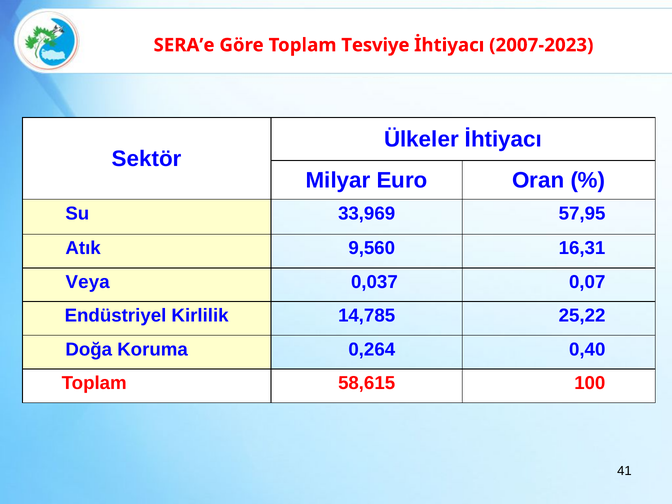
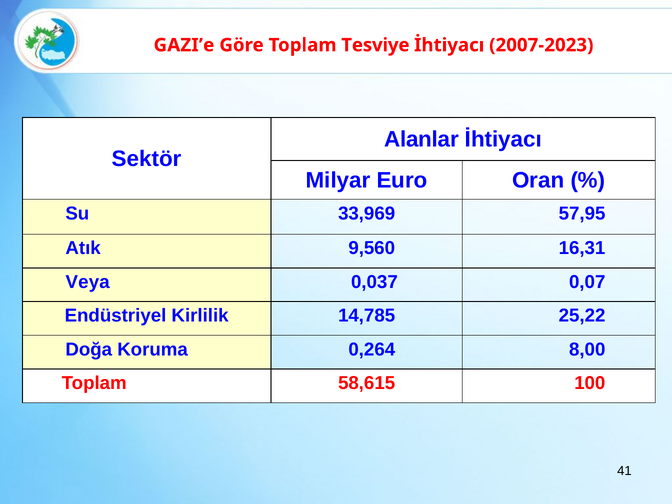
SERA’e: SERA’e -> GAZI’e
Ülkeler: Ülkeler -> Alanlar
0,40: 0,40 -> 8,00
